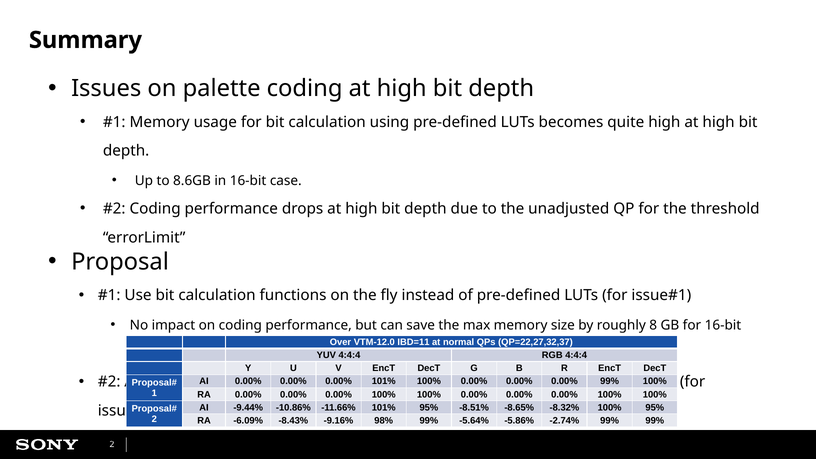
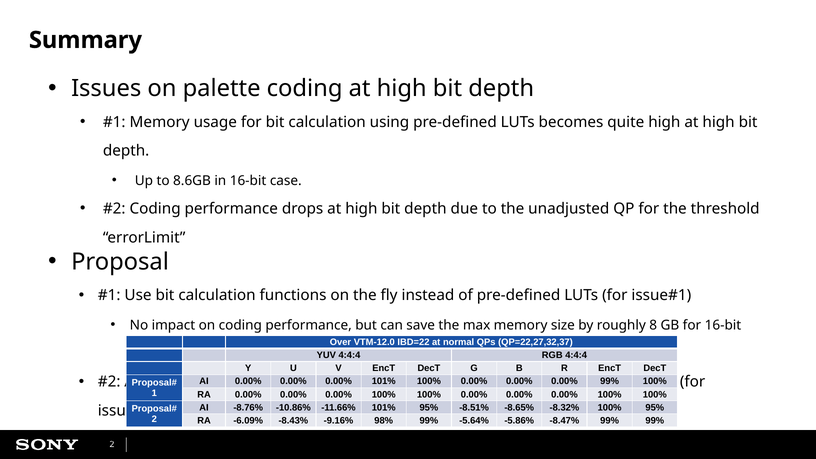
IBD=11: IBD=11 -> IBD=22
-9.44%: -9.44% -> -8.76%
-2.74%: -2.74% -> -8.47%
